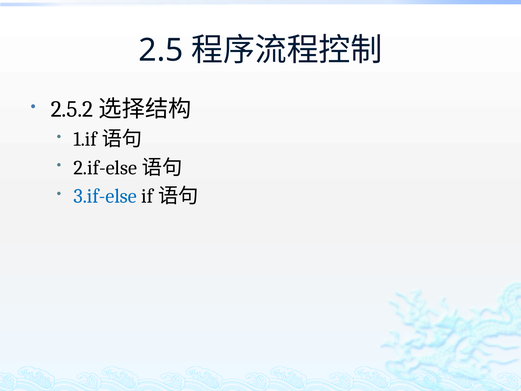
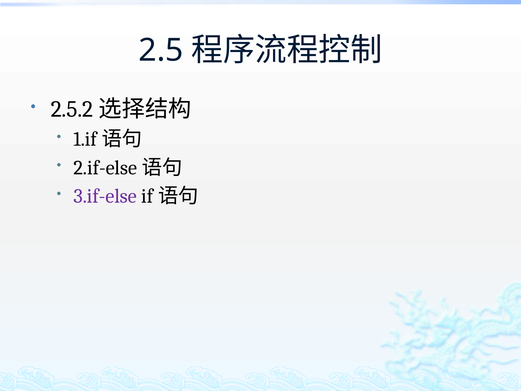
3.if-else colour: blue -> purple
